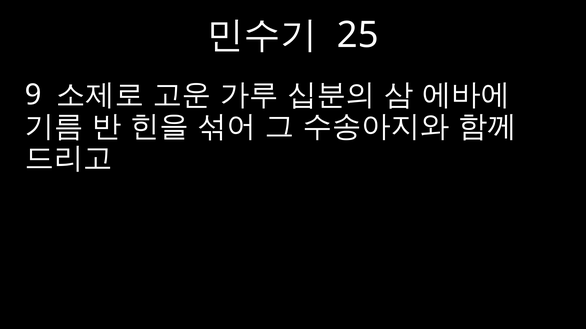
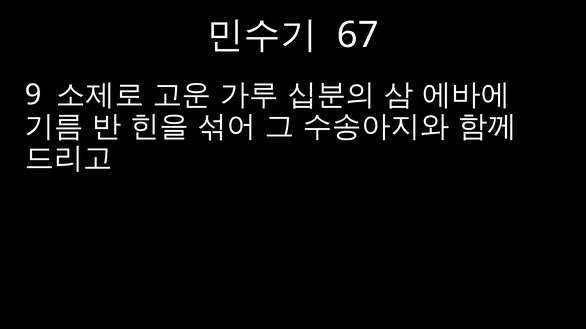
25: 25 -> 67
